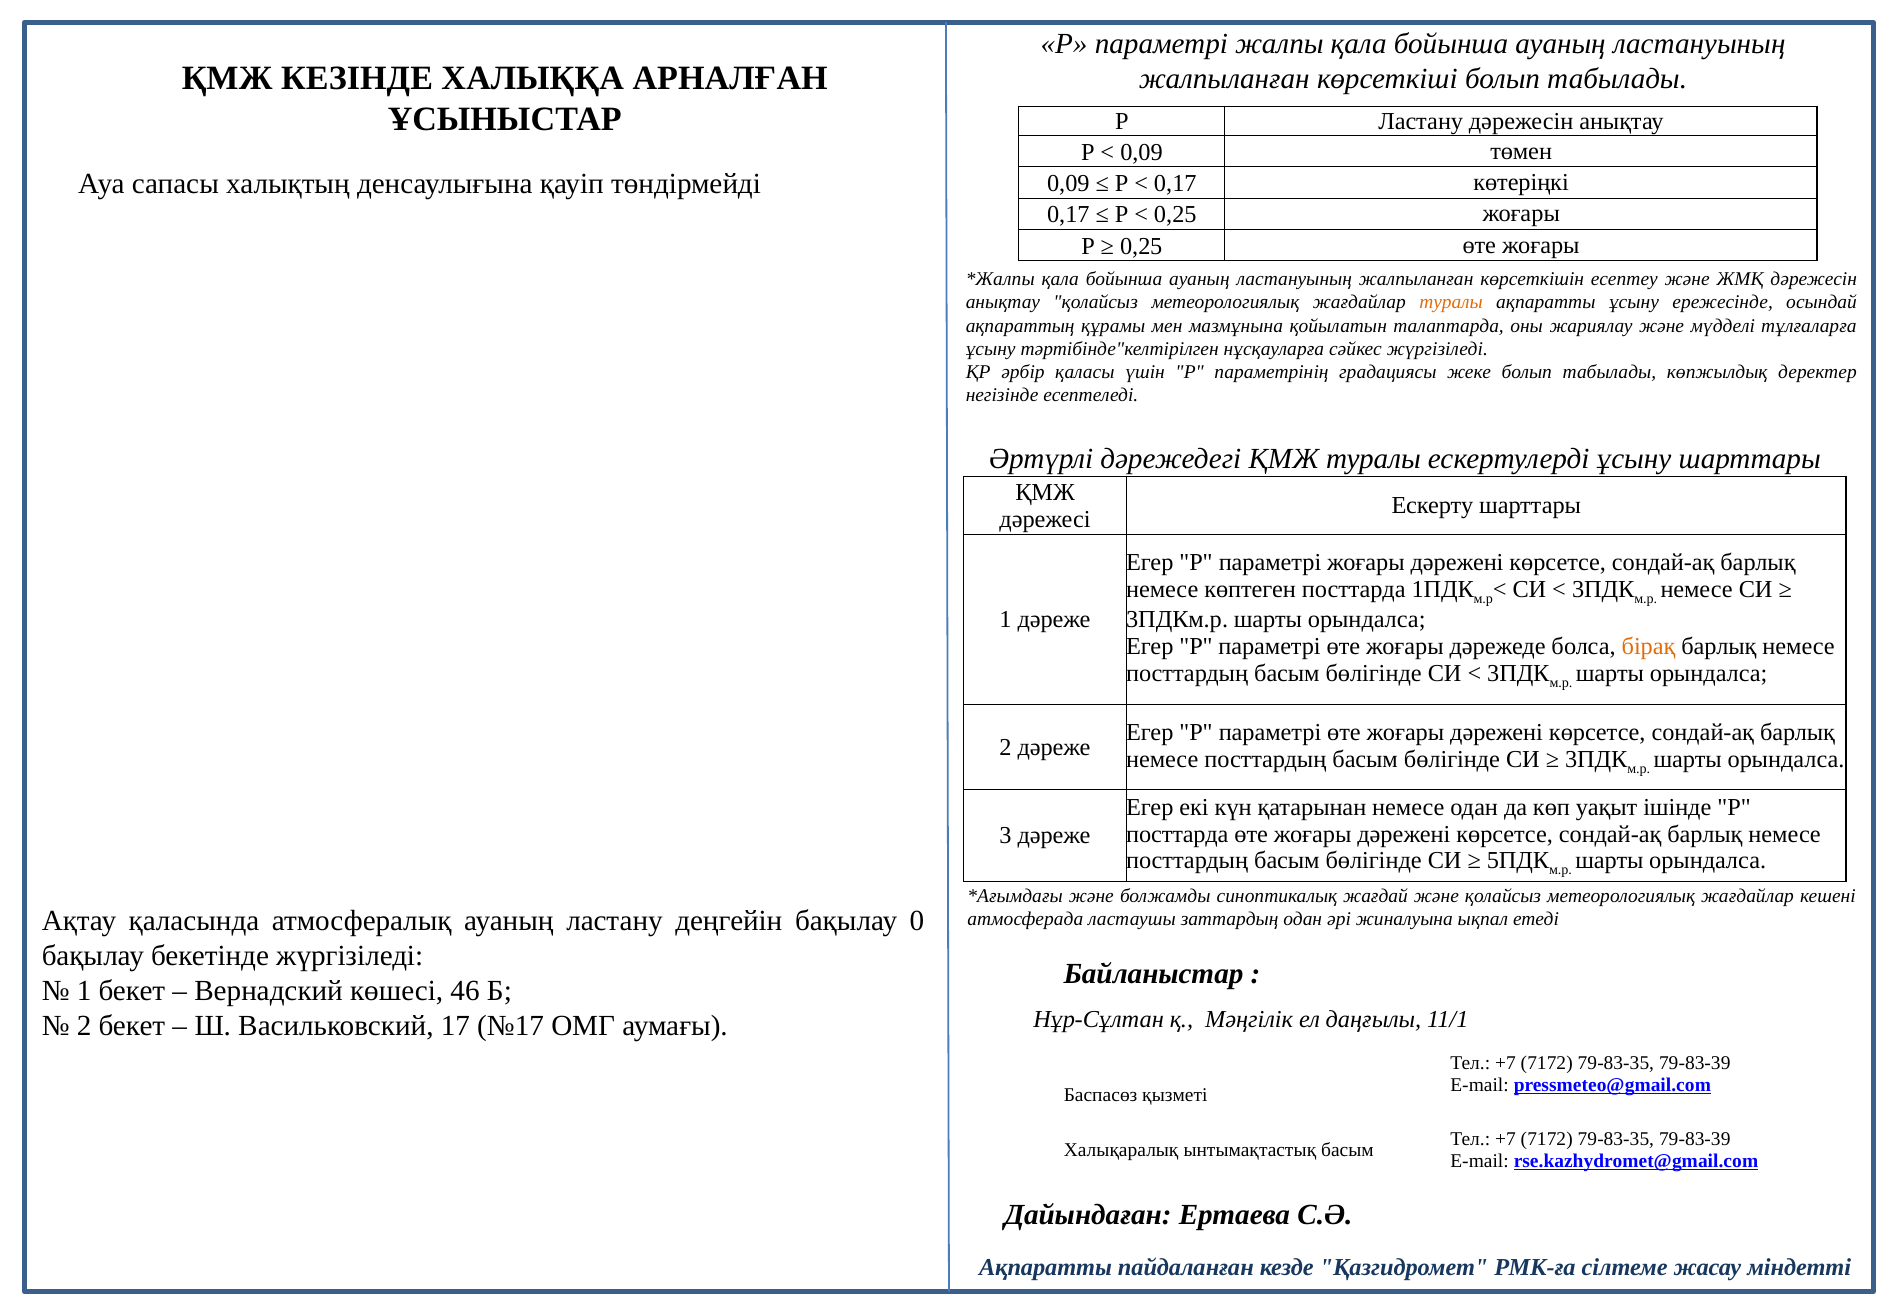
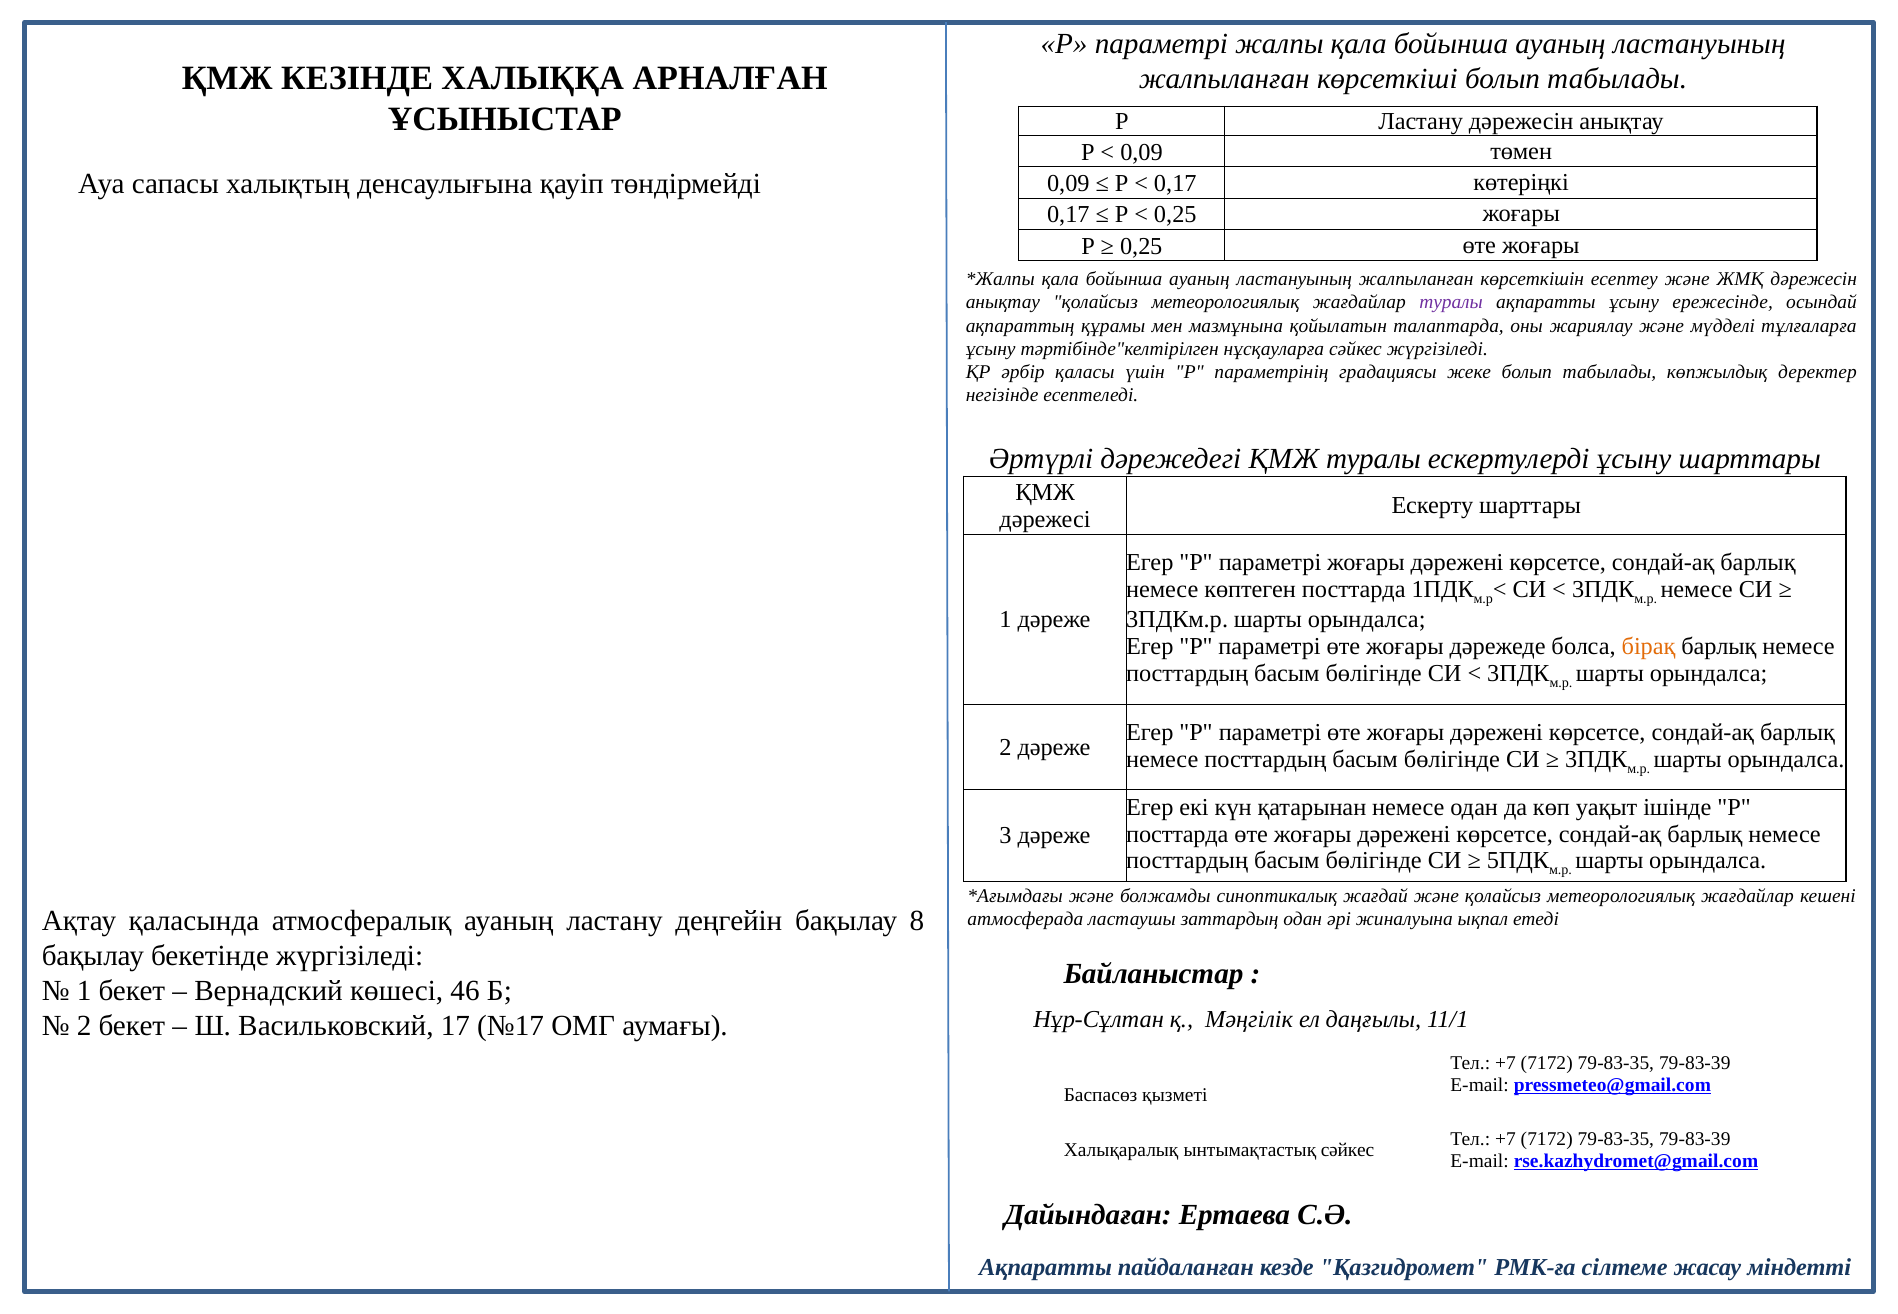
туралы at (1451, 302) colour: orange -> purple
0: 0 -> 8
ынтымақтастық басым: басым -> сәйкес
